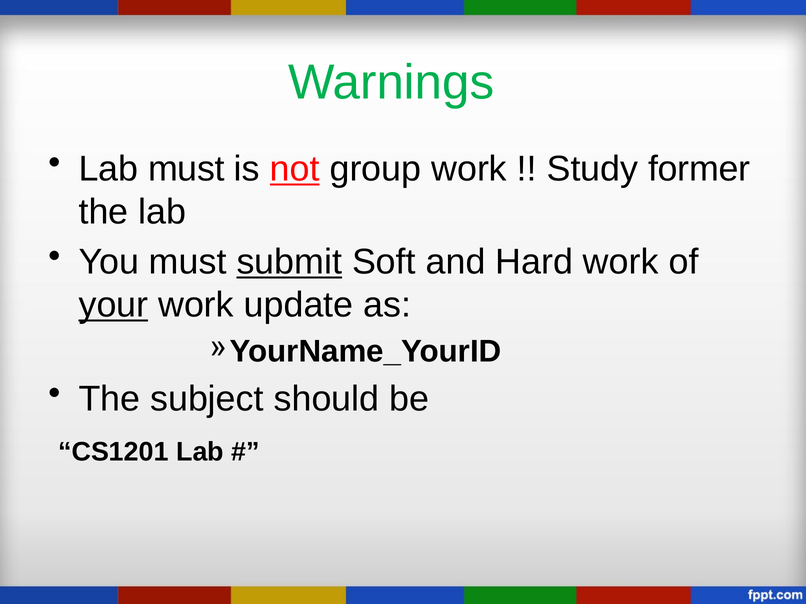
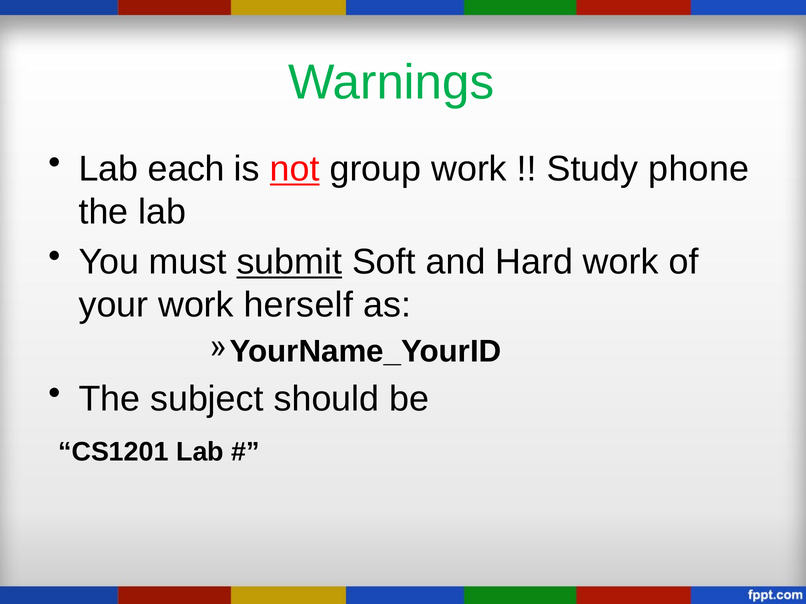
Lab must: must -> each
former: former -> phone
your underline: present -> none
update: update -> herself
